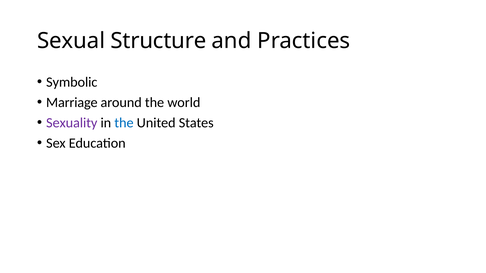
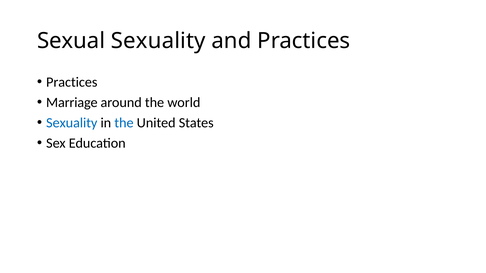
Sexual Structure: Structure -> Sexuality
Symbolic at (72, 82): Symbolic -> Practices
Sexuality at (72, 123) colour: purple -> blue
